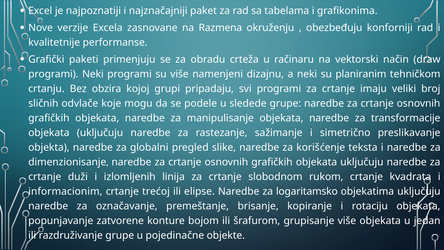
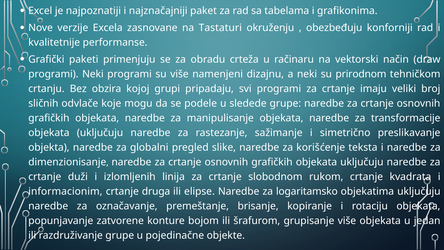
Razmena: Razmena -> Tastaturi
planiranim: planiranim -> prirodnom
trećoj: trećoj -> druga
